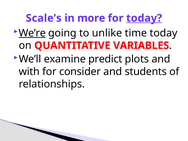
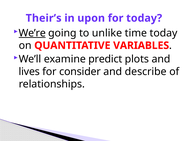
Scale’s: Scale’s -> Their’s
more: more -> upon
today at (144, 18) underline: present -> none
with: with -> lives
students: students -> describe
